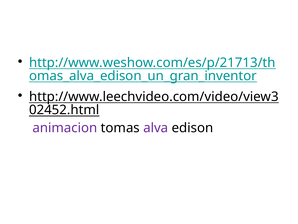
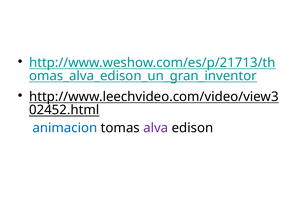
animacion colour: purple -> blue
